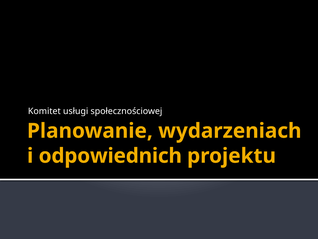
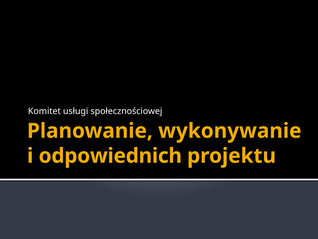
wydarzeniach: wydarzeniach -> wykonywanie
